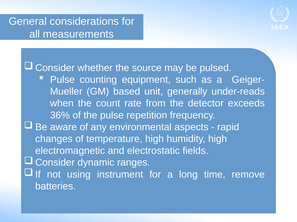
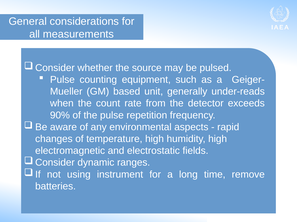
36%: 36% -> 90%
